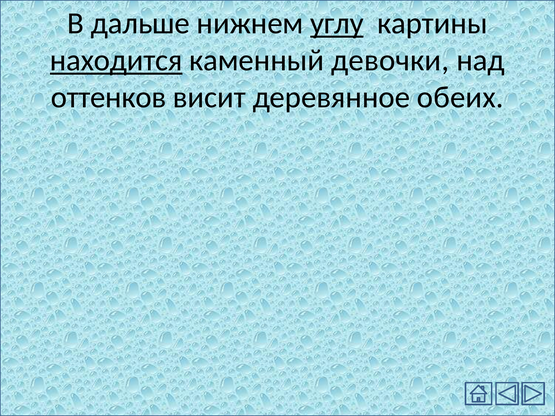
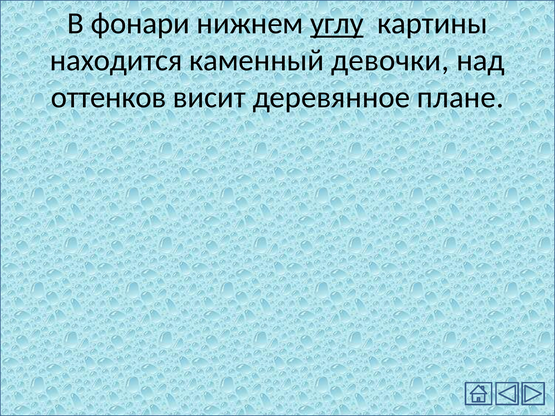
дальше: дальше -> фонари
находится underline: present -> none
обеих: обеих -> плане
